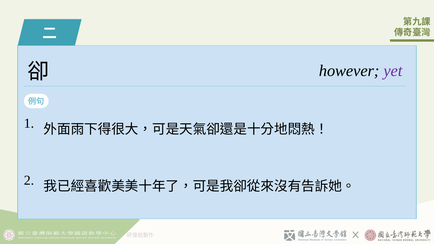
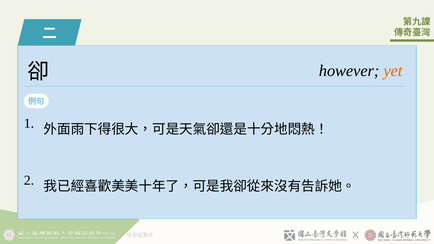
yet colour: purple -> orange
